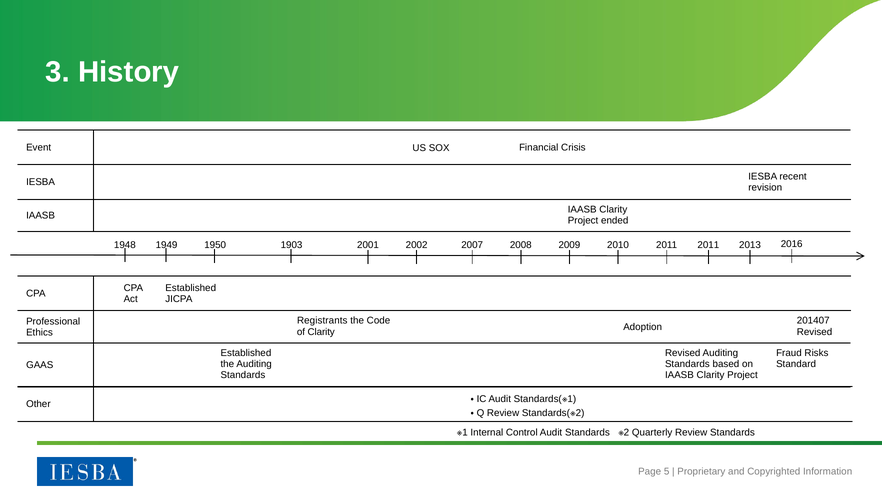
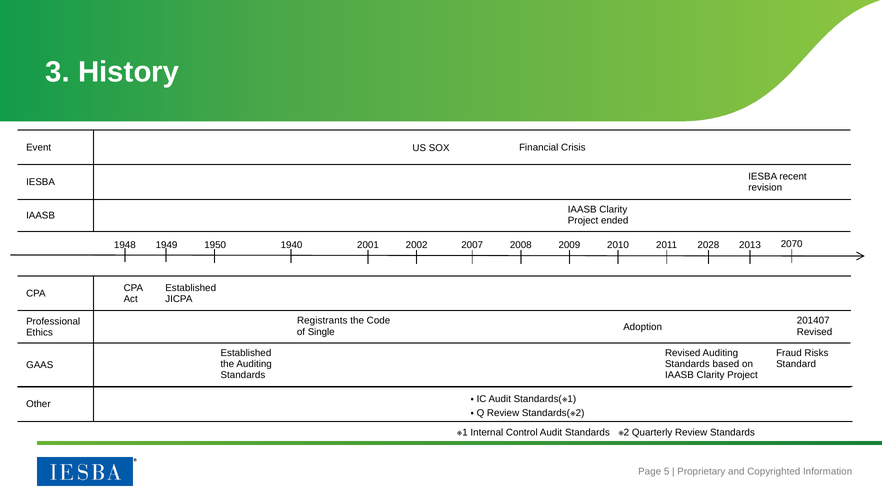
1903: 1903 -> 1940
2016: 2016 -> 2070
2009 2011: 2011 -> 2028
of Clarity: Clarity -> Single
